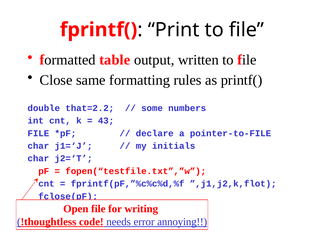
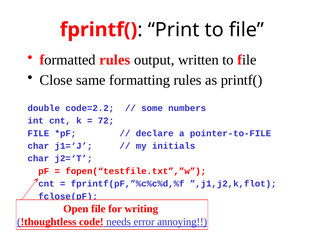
formatted table: table -> rules
that=2.2: that=2.2 -> code=2.2
43: 43 -> 72
